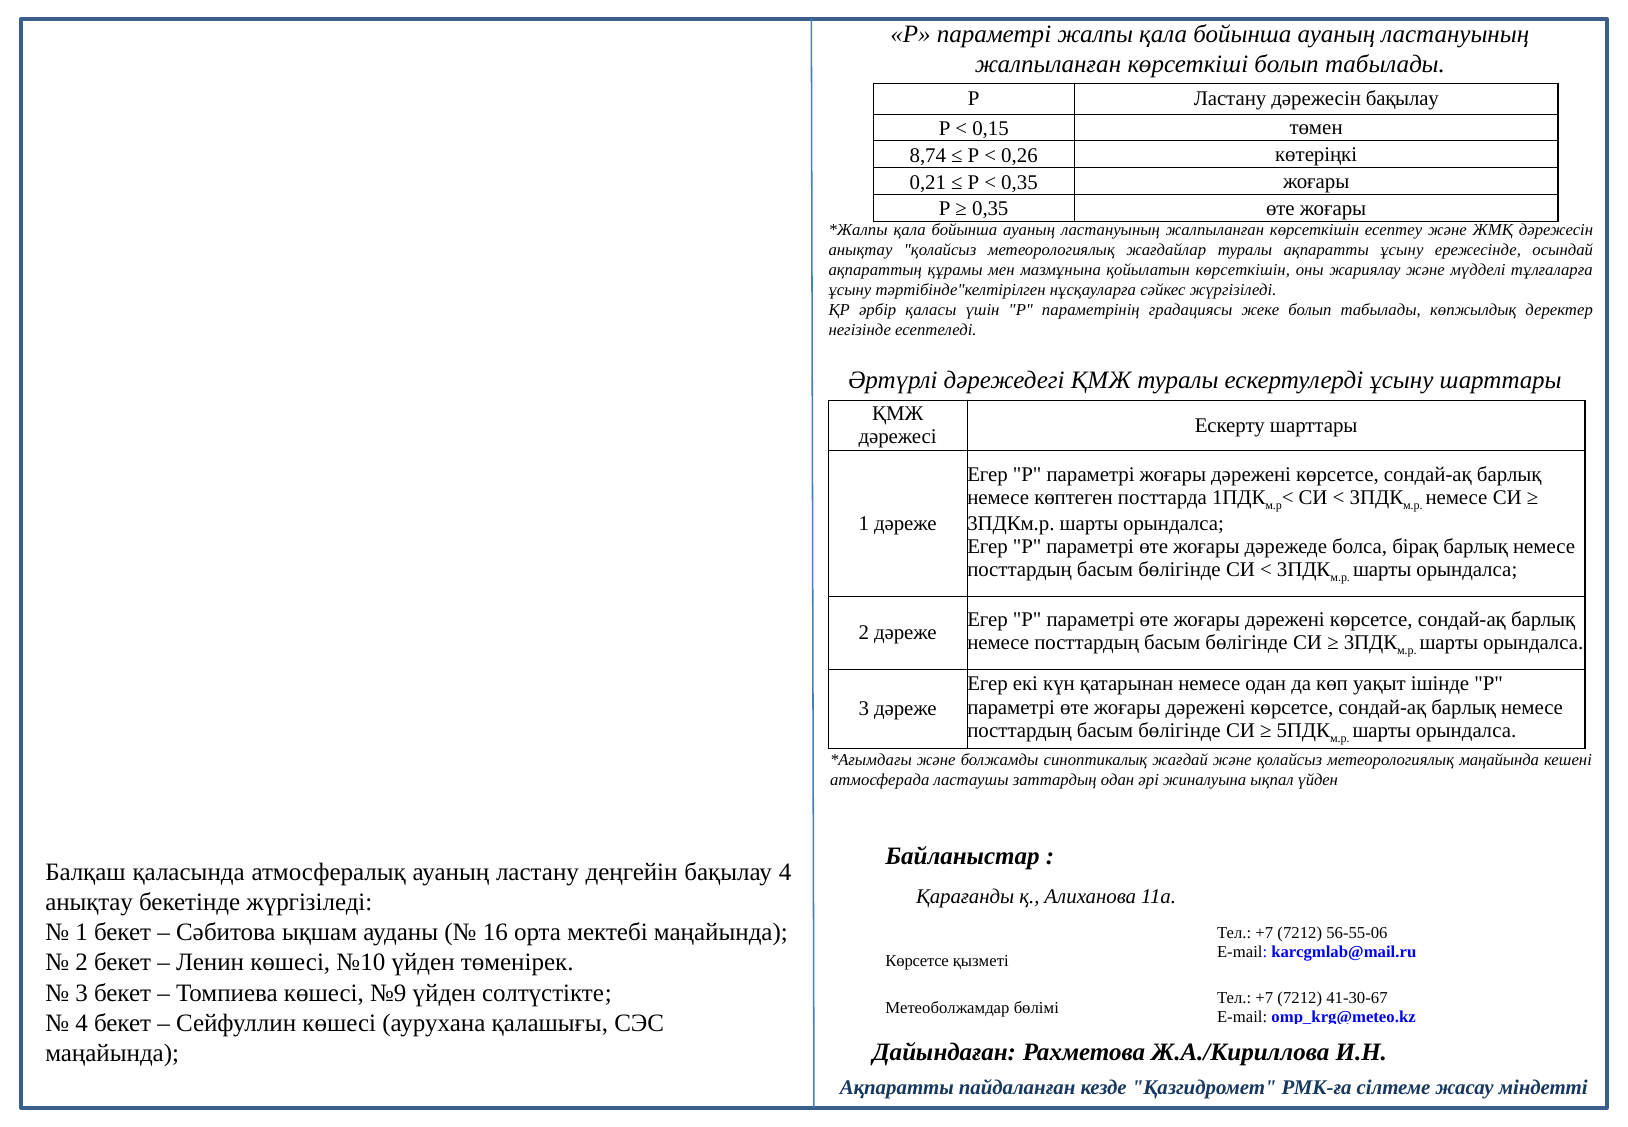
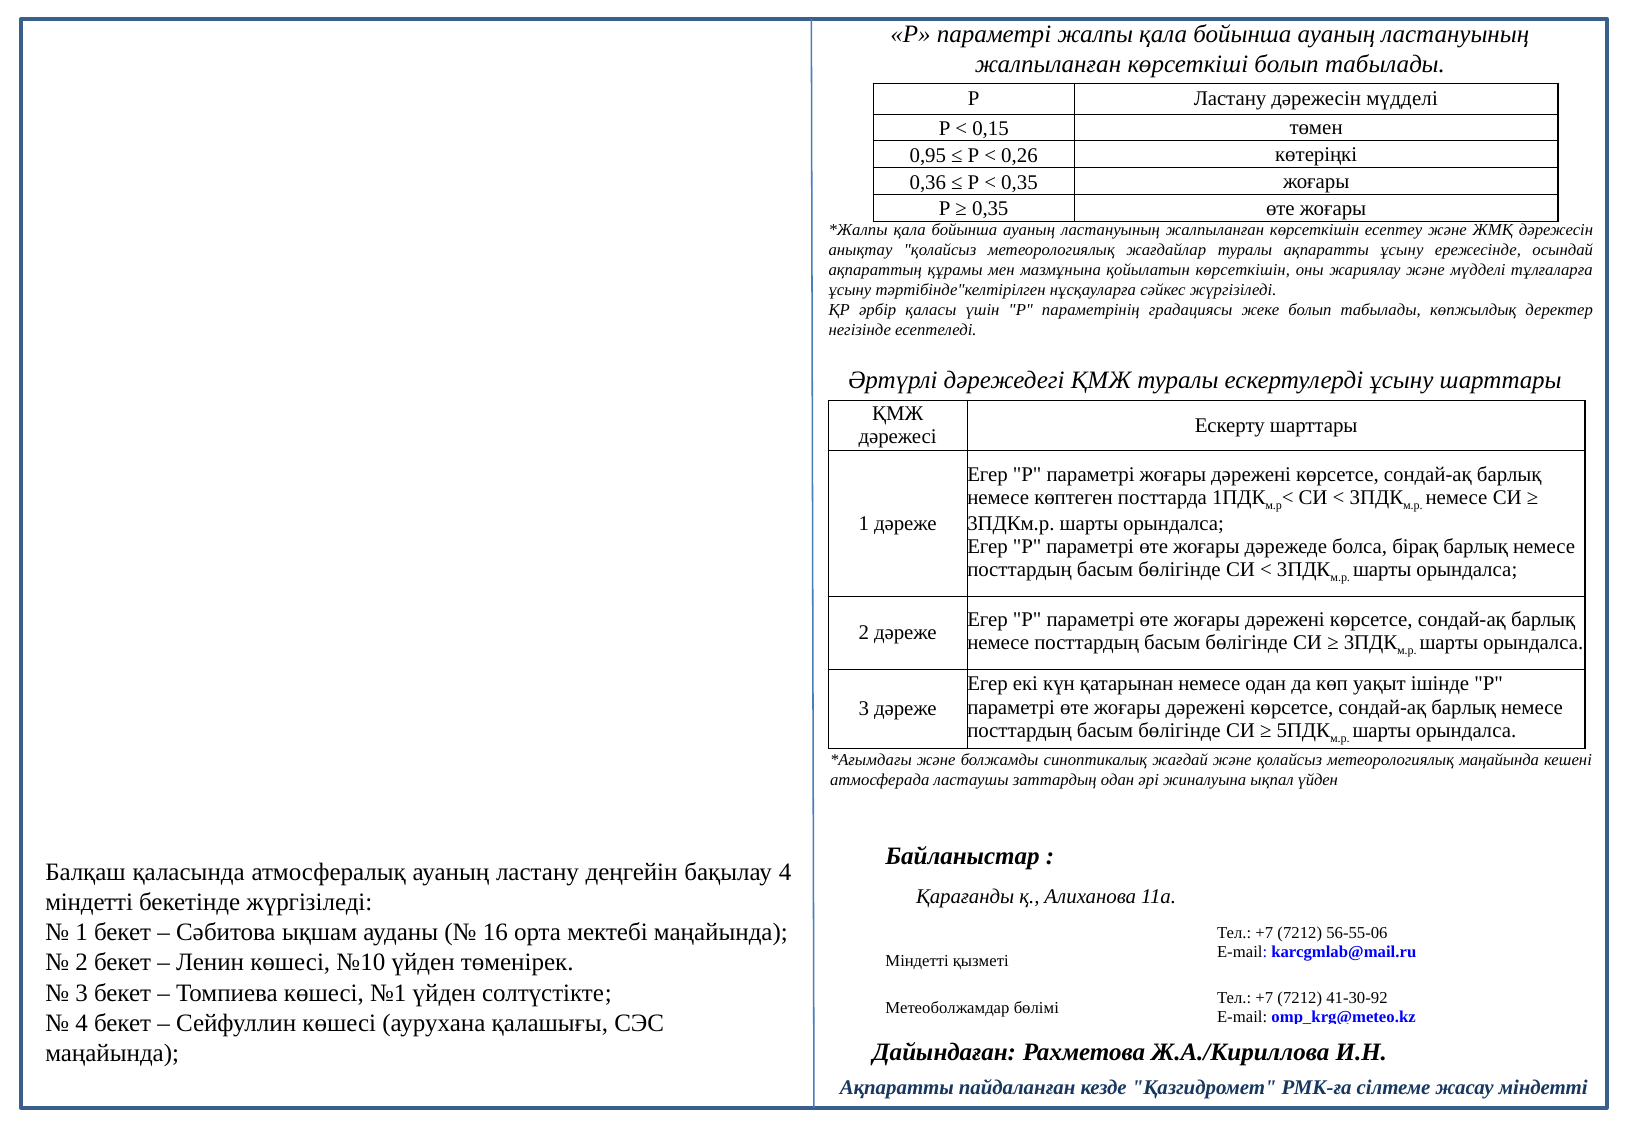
дәрежесін бақылау: бақылау -> мүдделі
8,74: 8,74 -> 0,95
0,21: 0,21 -> 0,36
анықтау at (89, 903): анықтау -> міндетті
Көрсетсе at (917, 961): Көрсетсе -> Міндетті
№9: №9 -> №1
41-30-67: 41-30-67 -> 41-30-92
